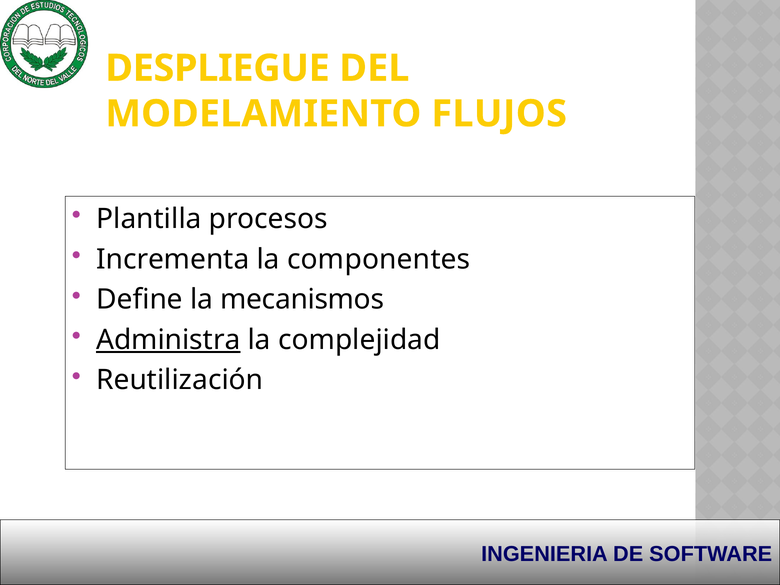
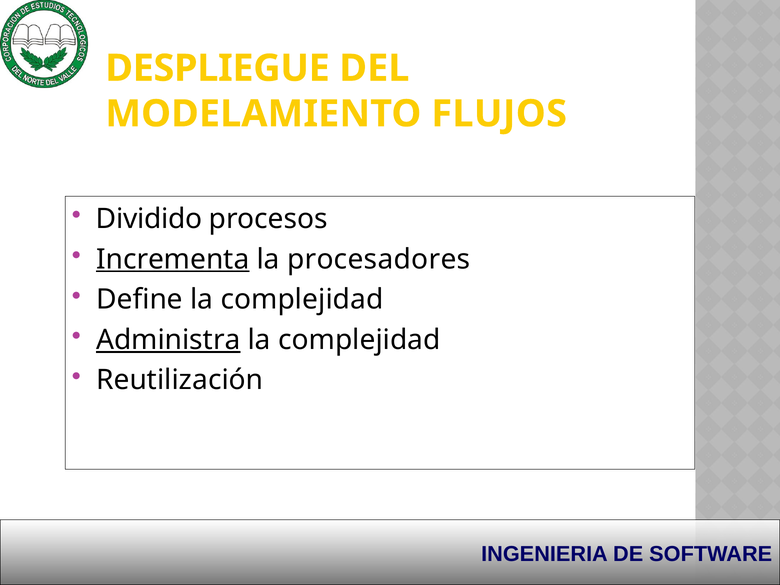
Plantilla: Plantilla -> Dividido
Incrementa underline: none -> present
componentes: componentes -> procesadores
Define la mecanismos: mecanismos -> complejidad
